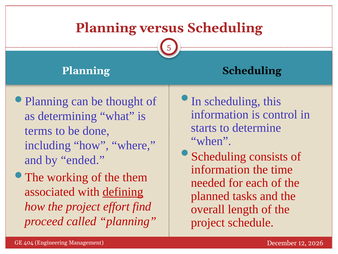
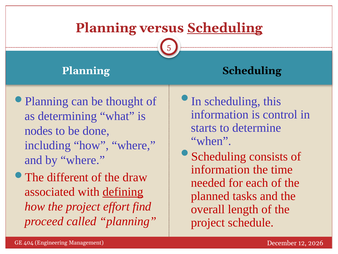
Scheduling at (225, 28) underline: none -> present
terms: terms -> nodes
by ended: ended -> where
working: working -> different
them: them -> draw
